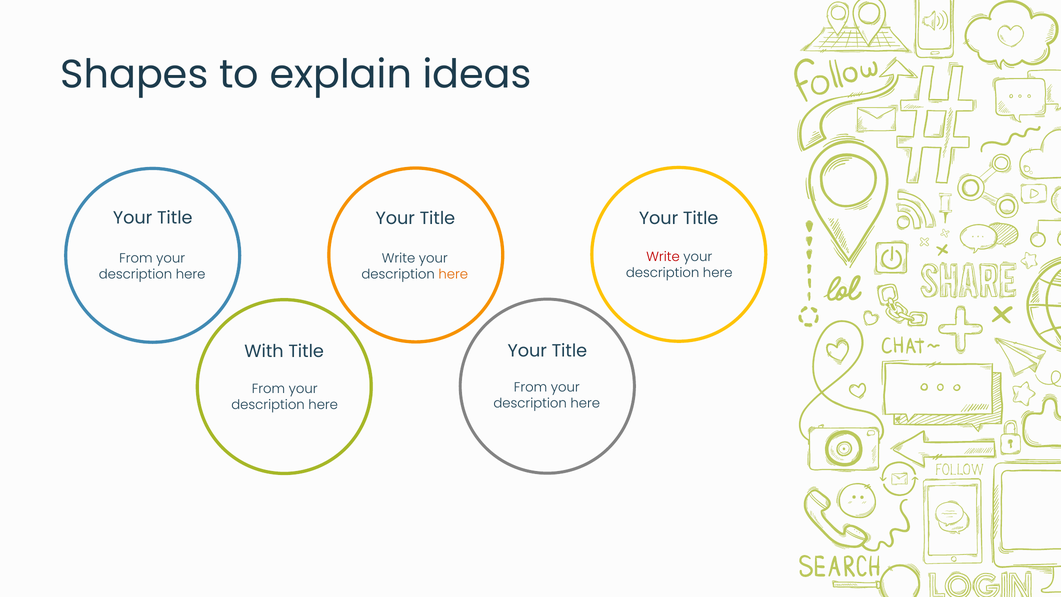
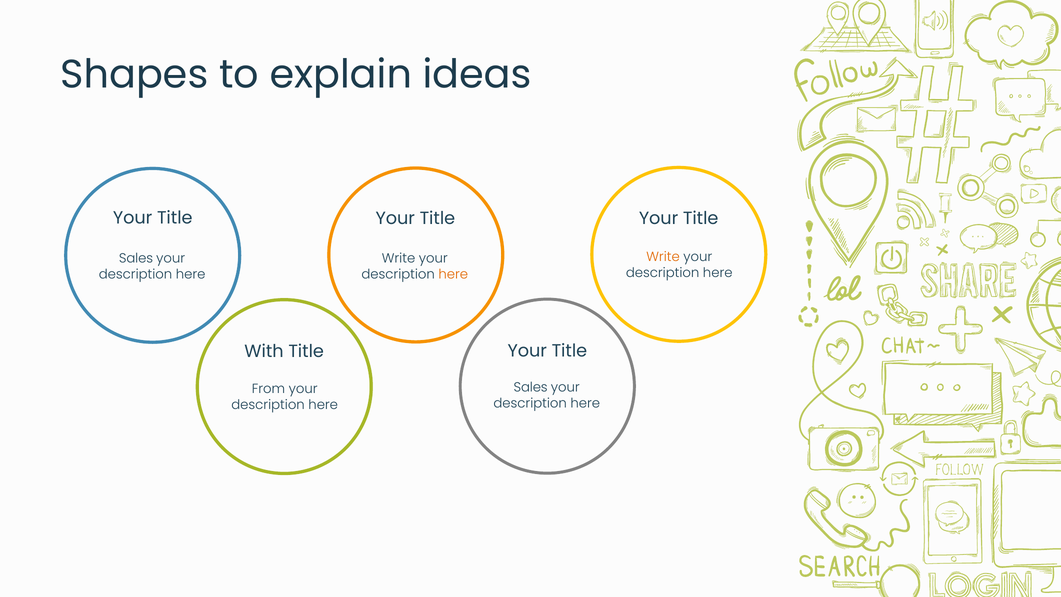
Write at (663, 257) colour: red -> orange
From at (136, 258): From -> Sales
From at (531, 387): From -> Sales
